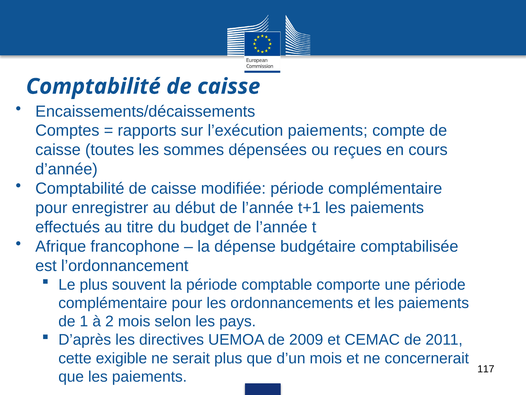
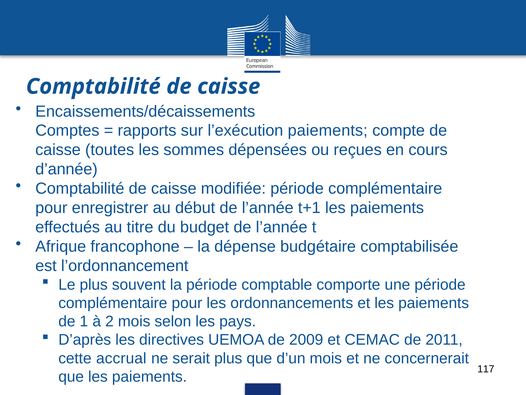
exigible: exigible -> accrual
